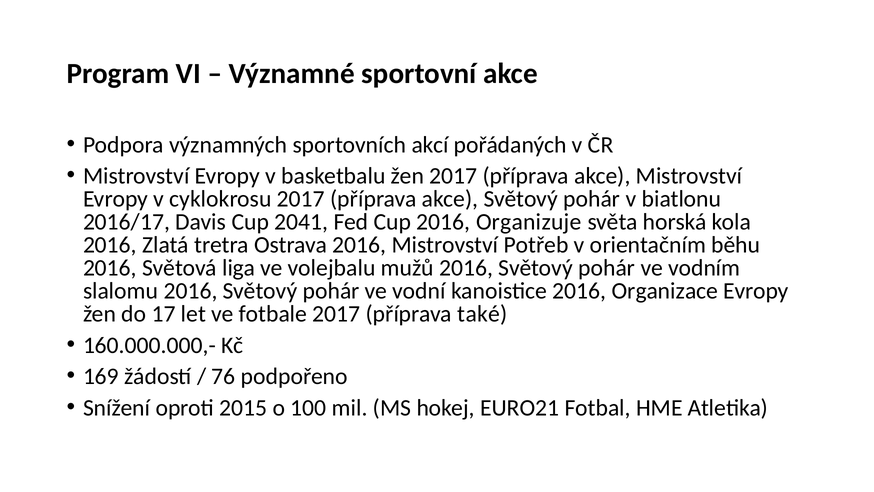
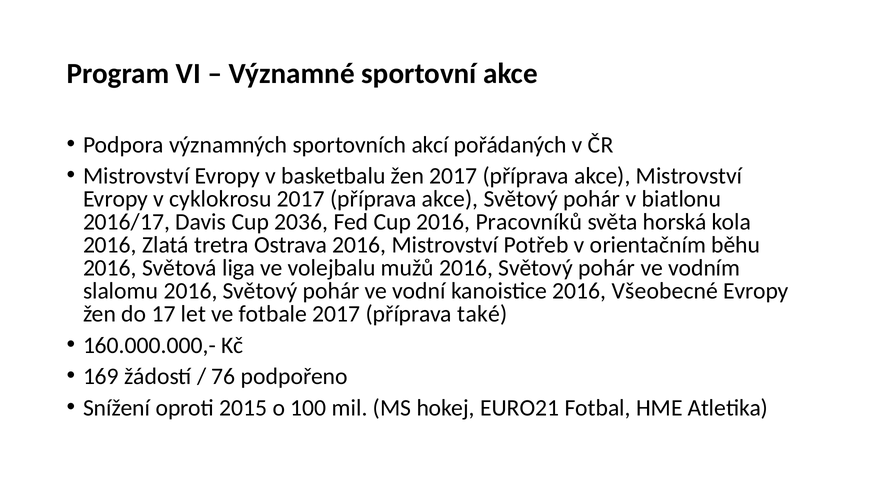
2041: 2041 -> 2036
Organizuje: Organizuje -> Pracovníků
Organizace: Organizace -> Všeobecné
